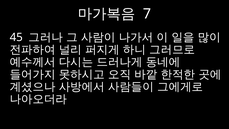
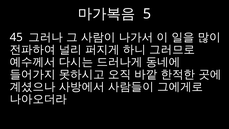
7: 7 -> 5
